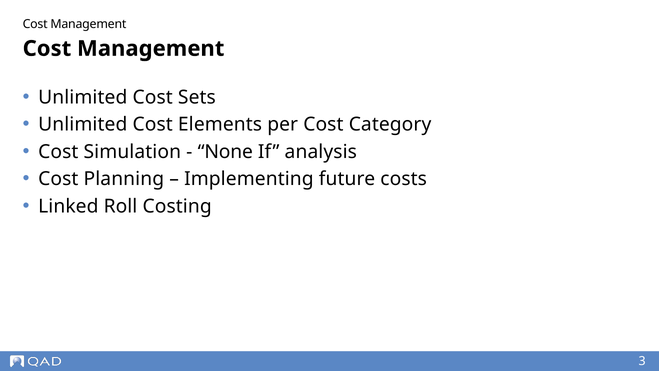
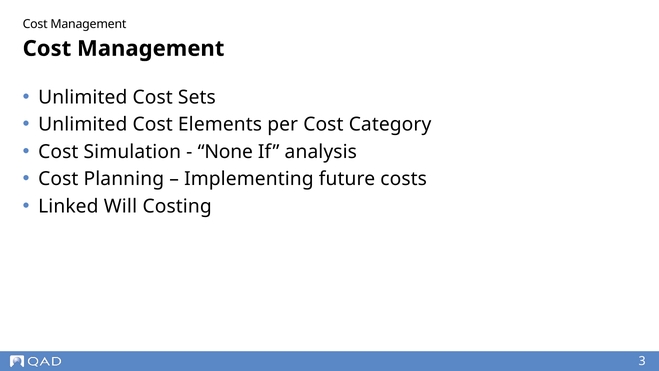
Roll: Roll -> Will
